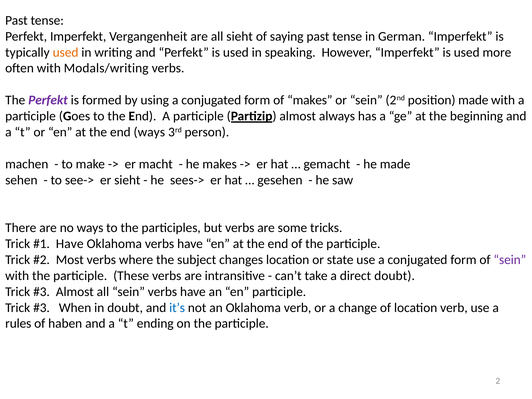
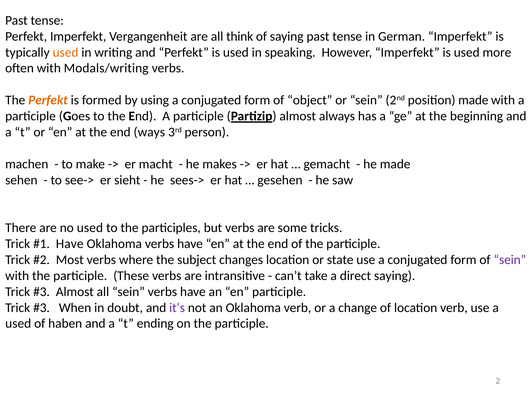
all sieht: sieht -> think
Perfekt at (48, 100) colour: purple -> orange
of makes: makes -> object
no ways: ways -> used
direct doubt: doubt -> saying
it’s colour: blue -> purple
rules at (18, 324): rules -> used
